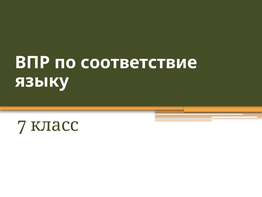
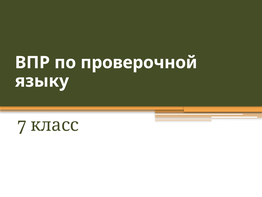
соответствие: соответствие -> проверочной
